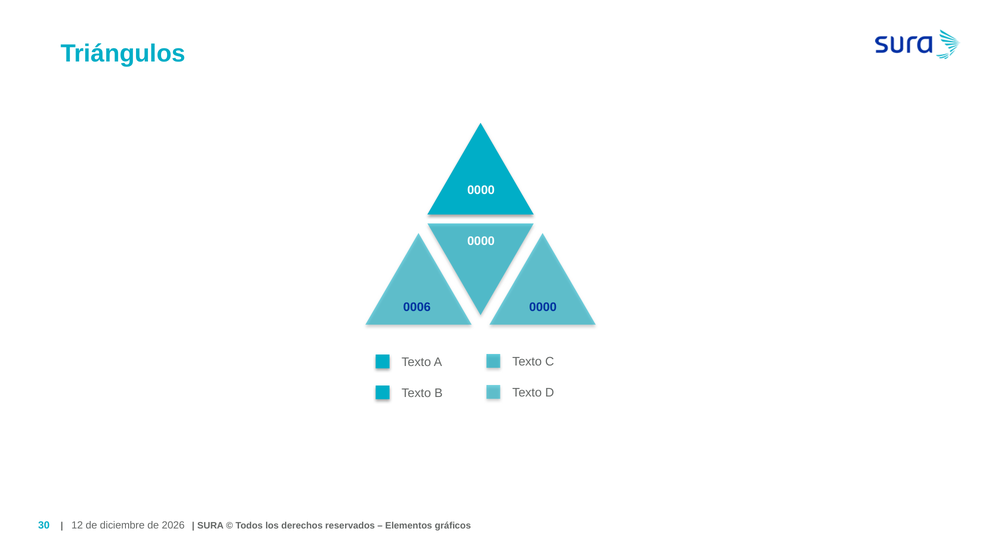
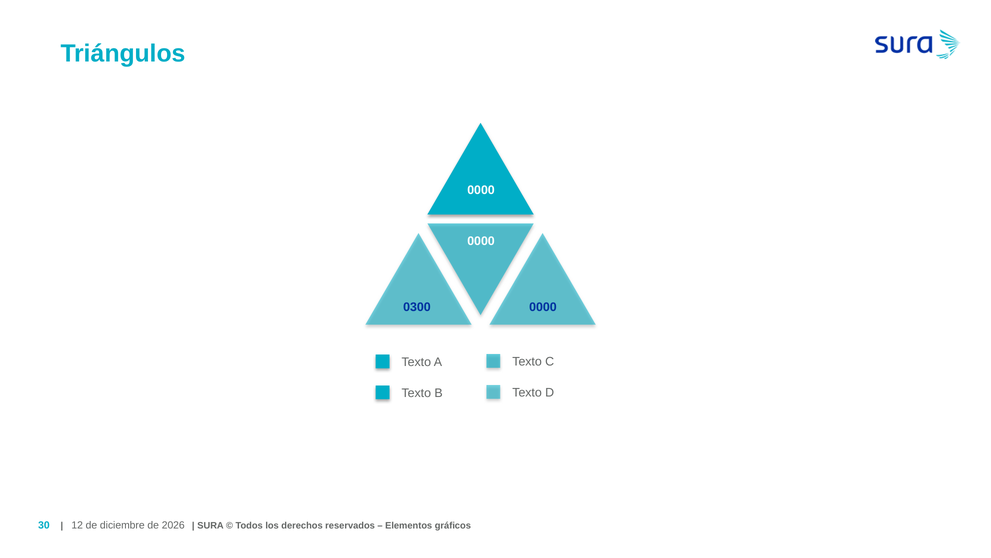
0006: 0006 -> 0300
